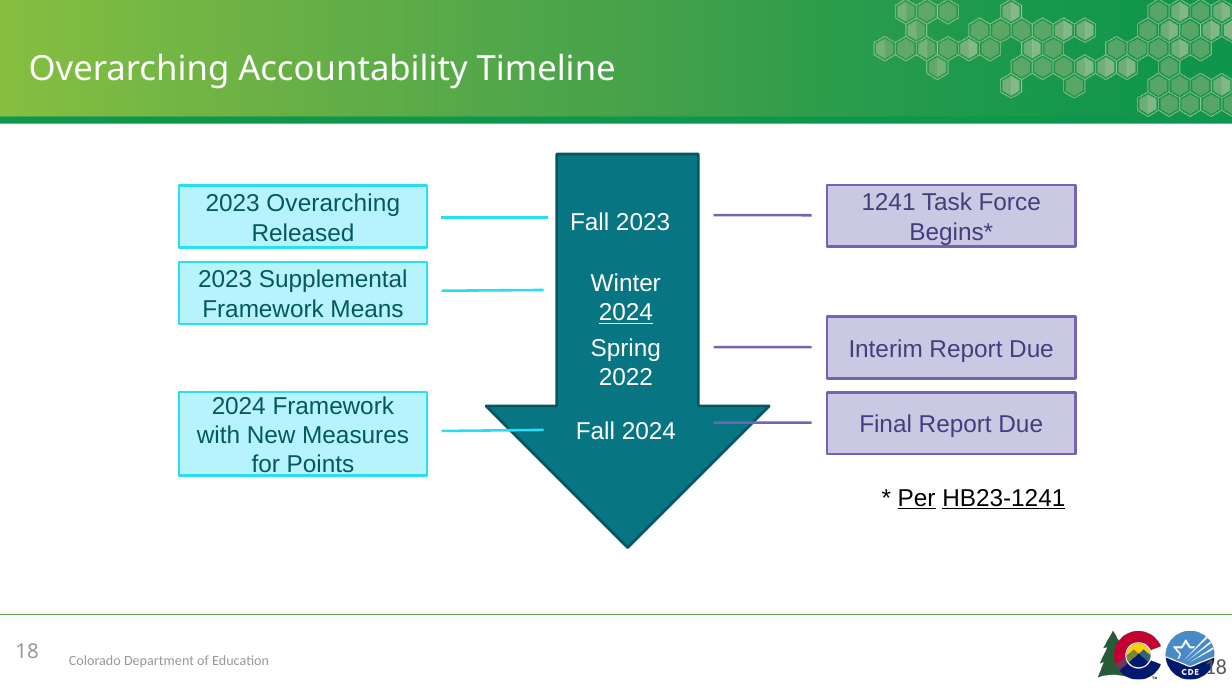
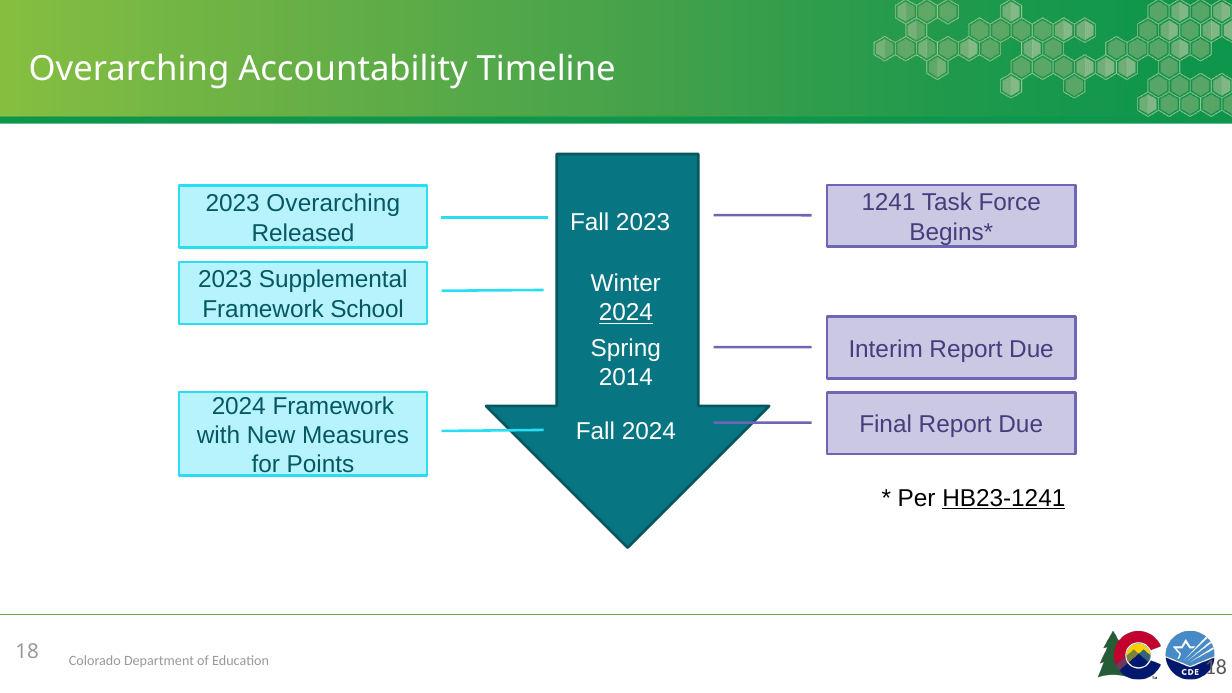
Means: Means -> School
2022: 2022 -> 2014
Per underline: present -> none
